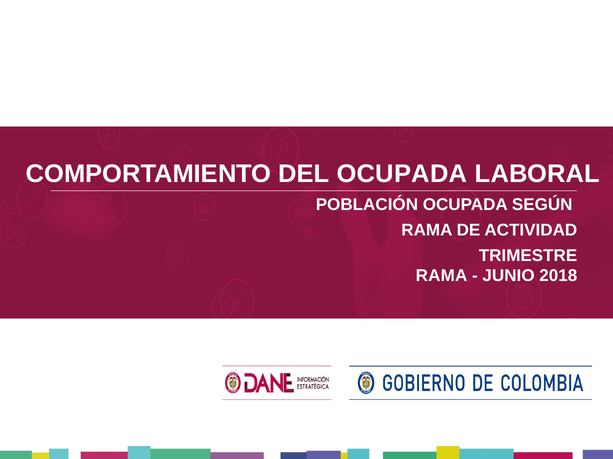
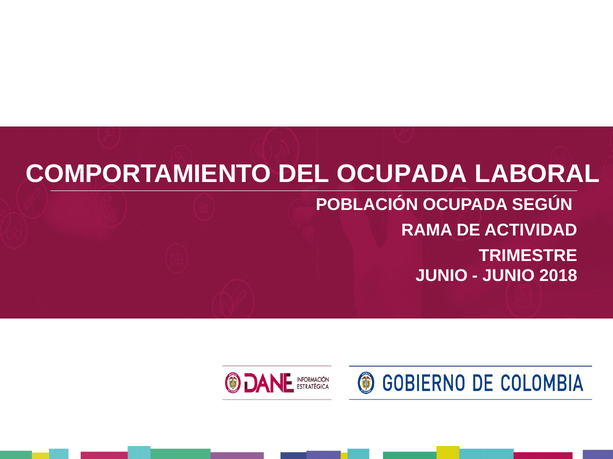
RAMA at (442, 276): RAMA -> JUNIO
